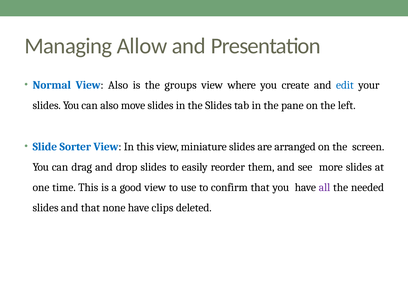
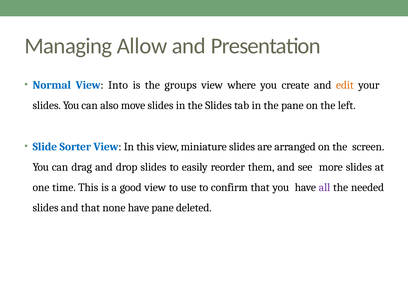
View Also: Also -> Into
edit colour: blue -> orange
have clips: clips -> pane
